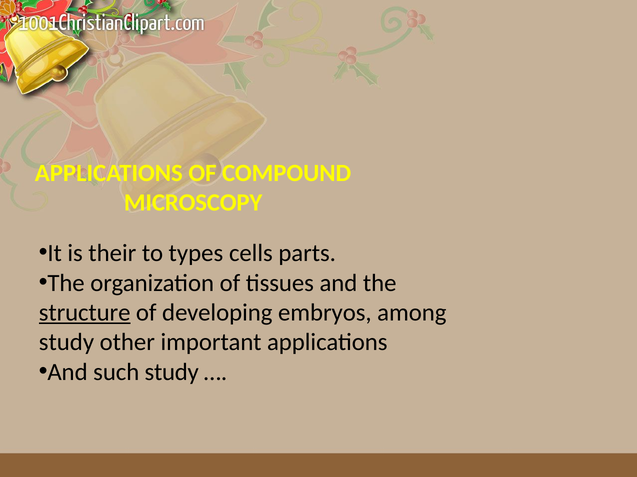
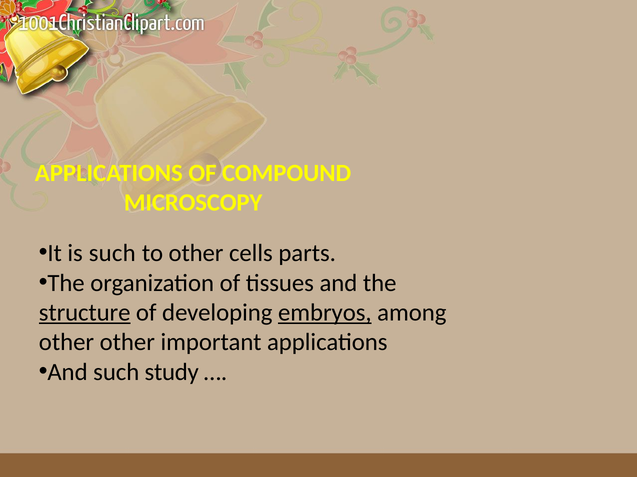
is their: their -> such
to types: types -> other
embryos underline: none -> present
study at (66, 343): study -> other
